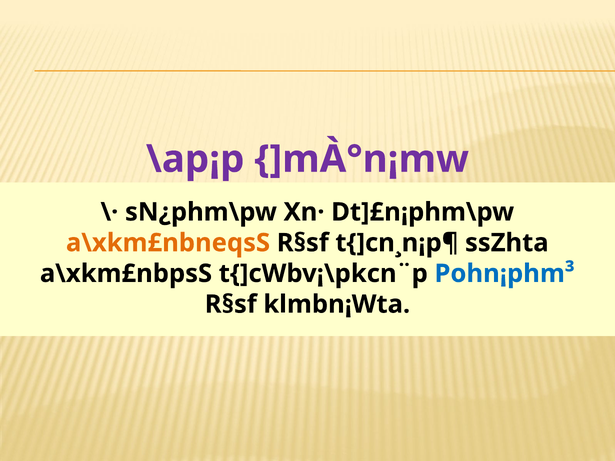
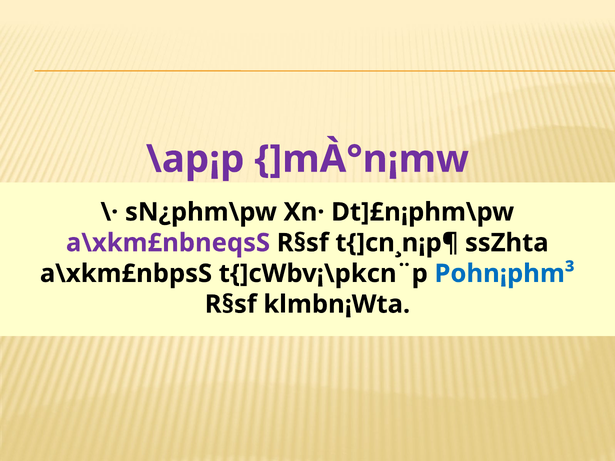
a\xkm£nbneqsS colour: orange -> purple
